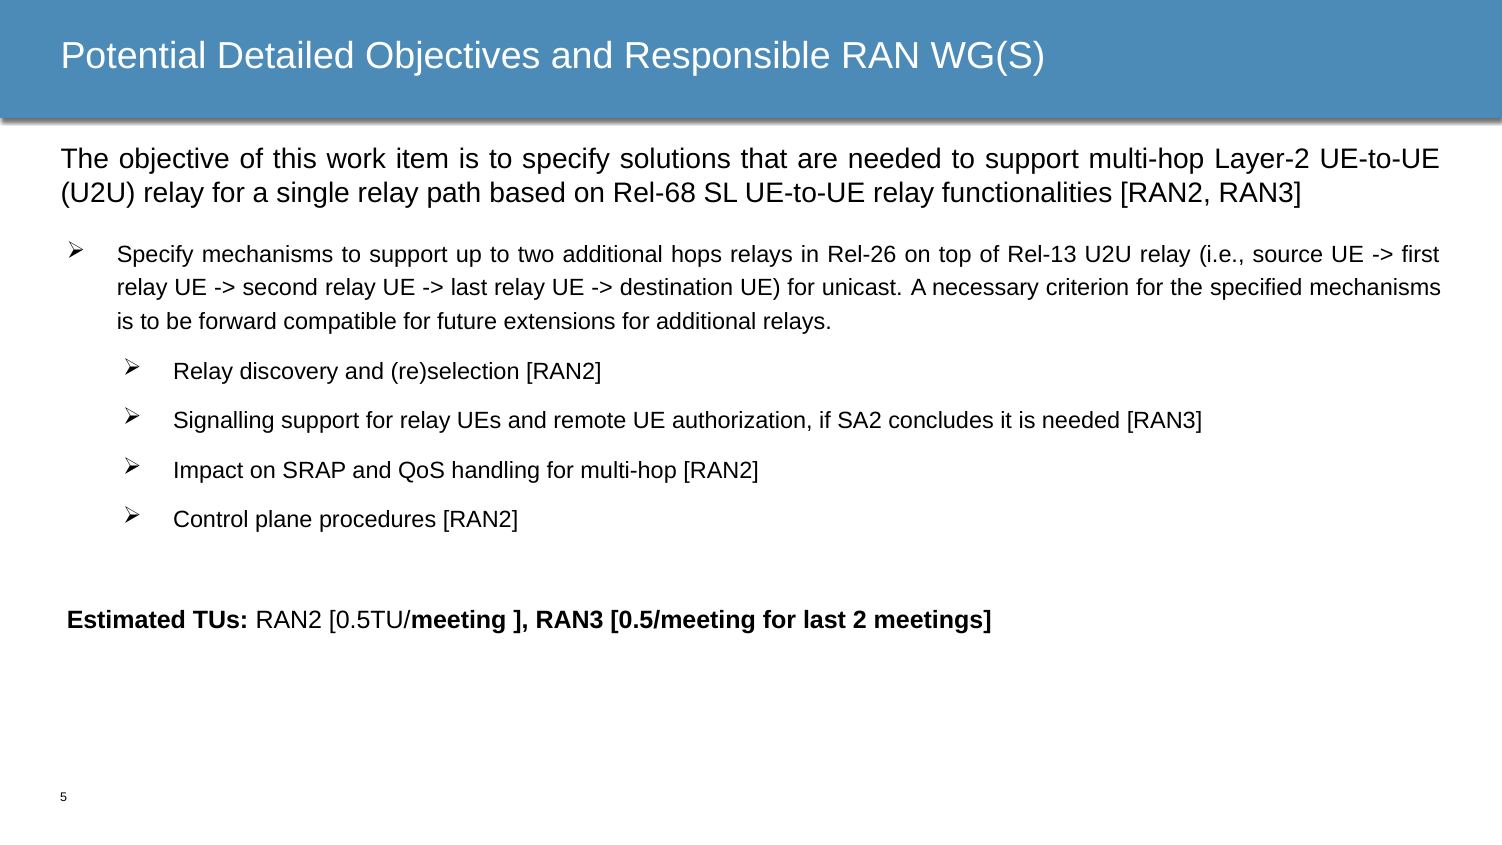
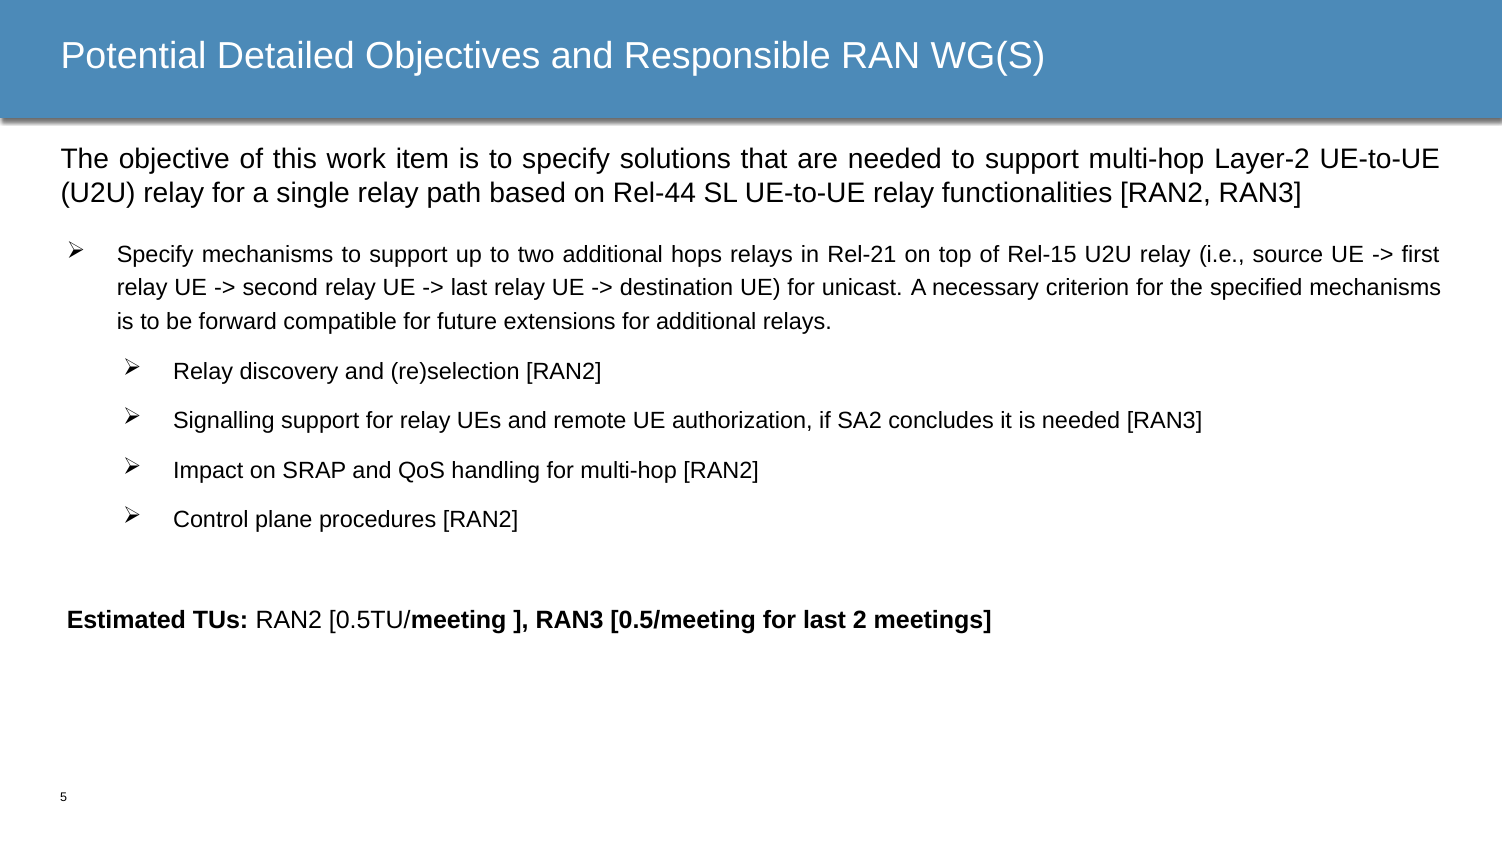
Rel-68: Rel-68 -> Rel-44
Rel-26: Rel-26 -> Rel-21
Rel-13: Rel-13 -> Rel-15
